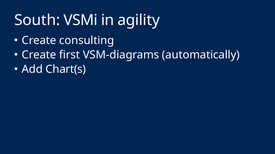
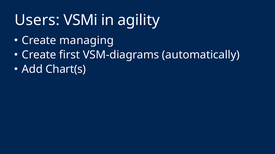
South: South -> Users
consulting: consulting -> managing
